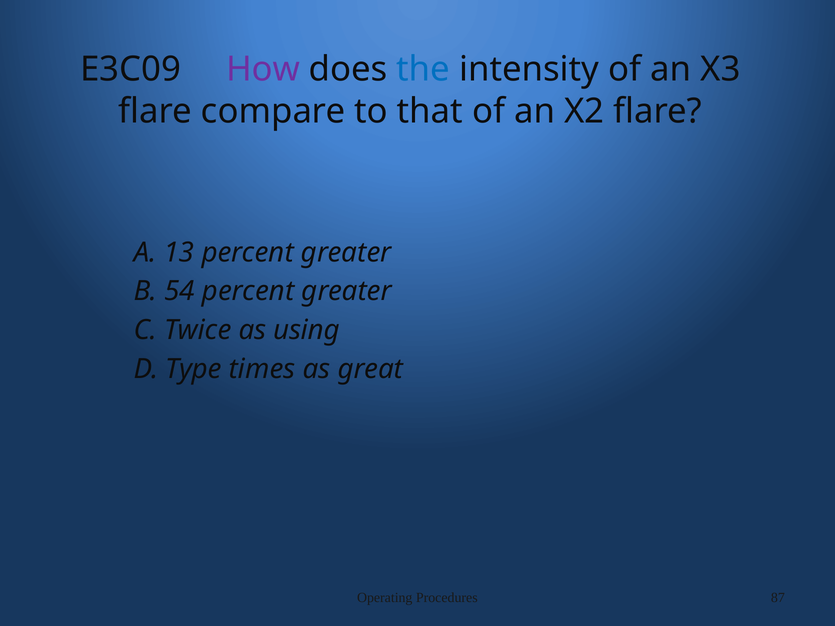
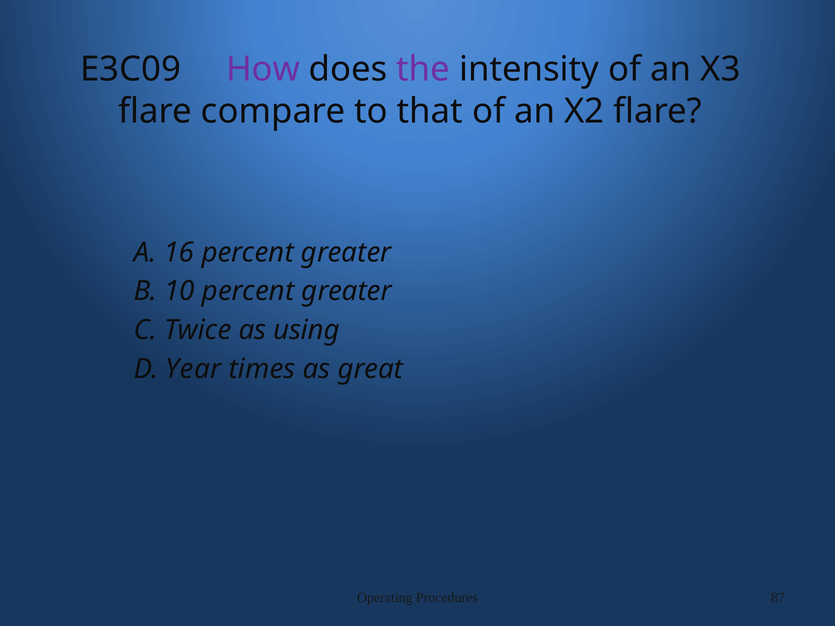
the colour: blue -> purple
13: 13 -> 16
54: 54 -> 10
Type: Type -> Year
